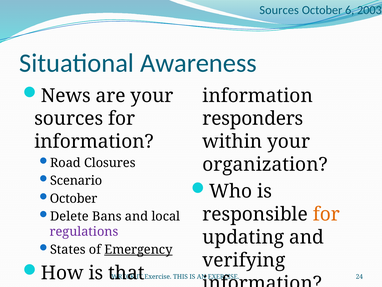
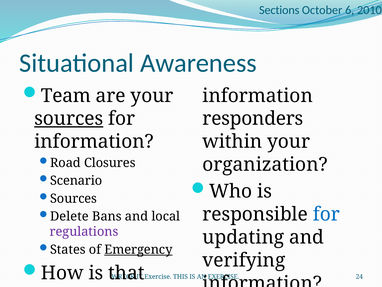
Sources at (279, 10): Sources -> Sections
2003: 2003 -> 2010
News: News -> Team
sources at (69, 118) underline: none -> present
October at (74, 198): October -> Sources
for at (326, 214) colour: orange -> blue
